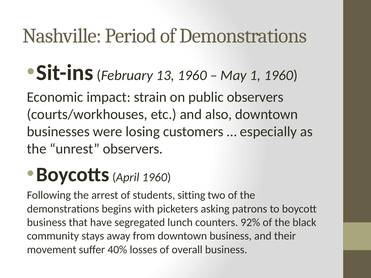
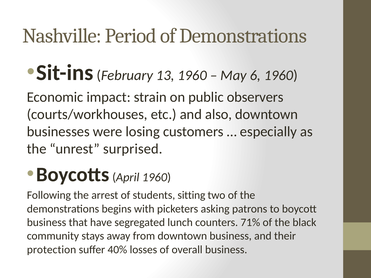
1: 1 -> 6
unrest observers: observers -> surprised
92%: 92% -> 71%
movement: movement -> protection
